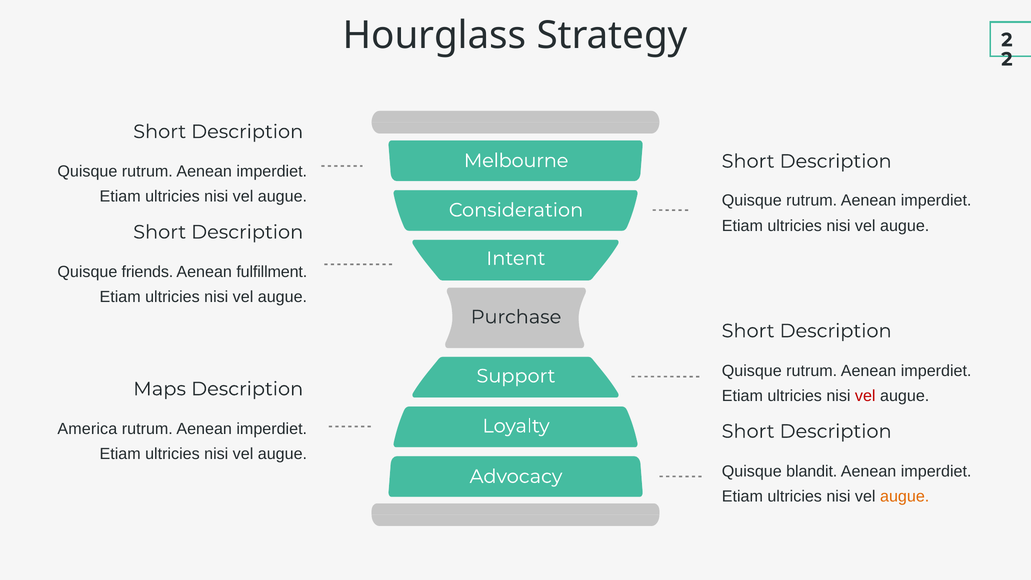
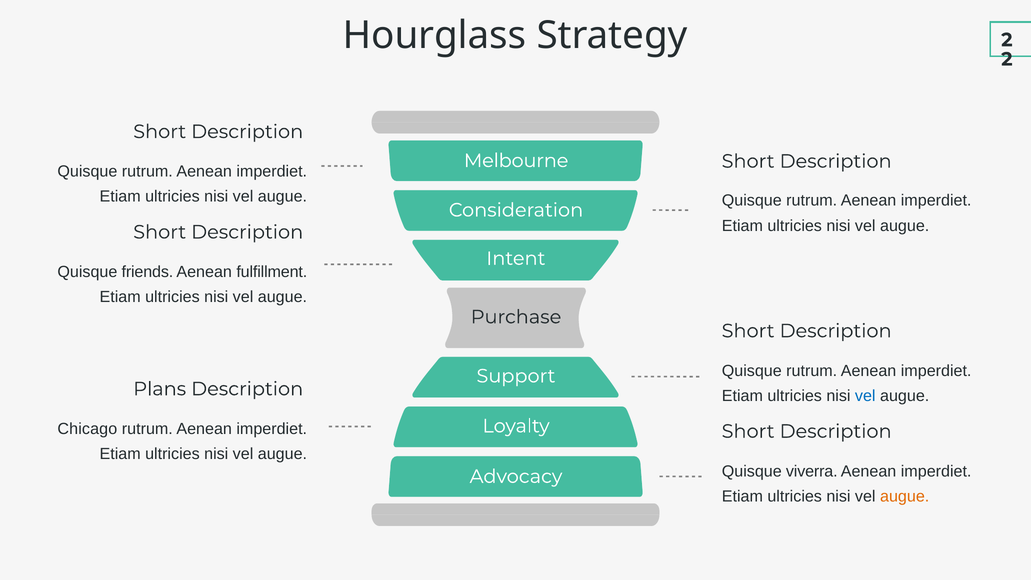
Maps: Maps -> Plans
vel at (865, 396) colour: red -> blue
America: America -> Chicago
blandit: blandit -> viverra
